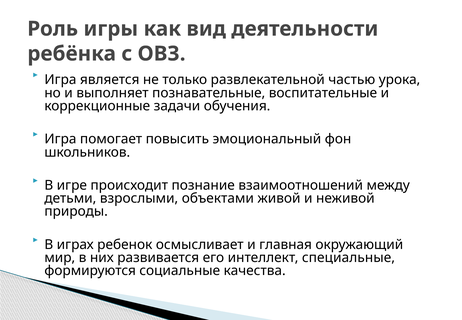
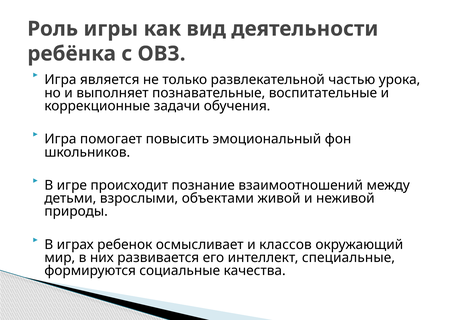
главная: главная -> классов
